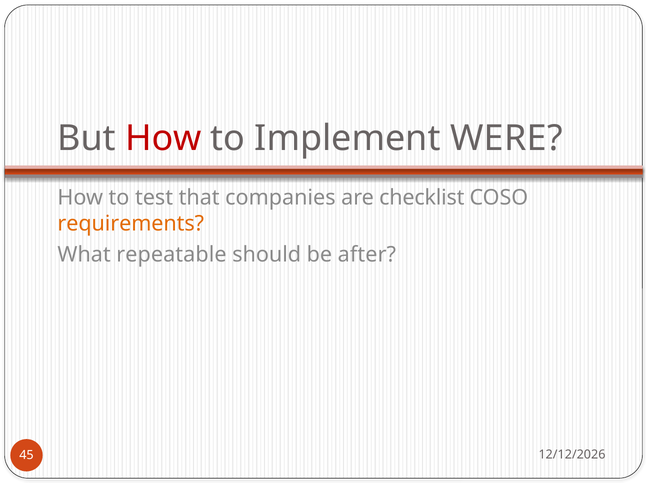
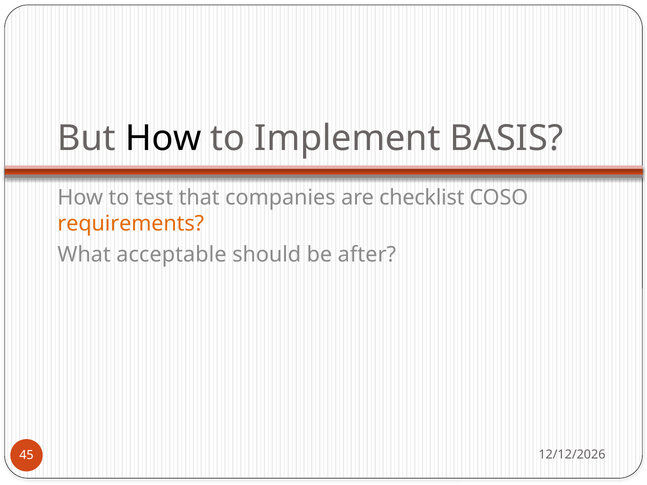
How at (163, 138) colour: red -> black
WERE: WERE -> BASIS
repeatable: repeatable -> acceptable
